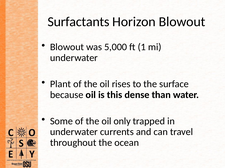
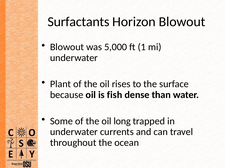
this: this -> fish
only: only -> long
